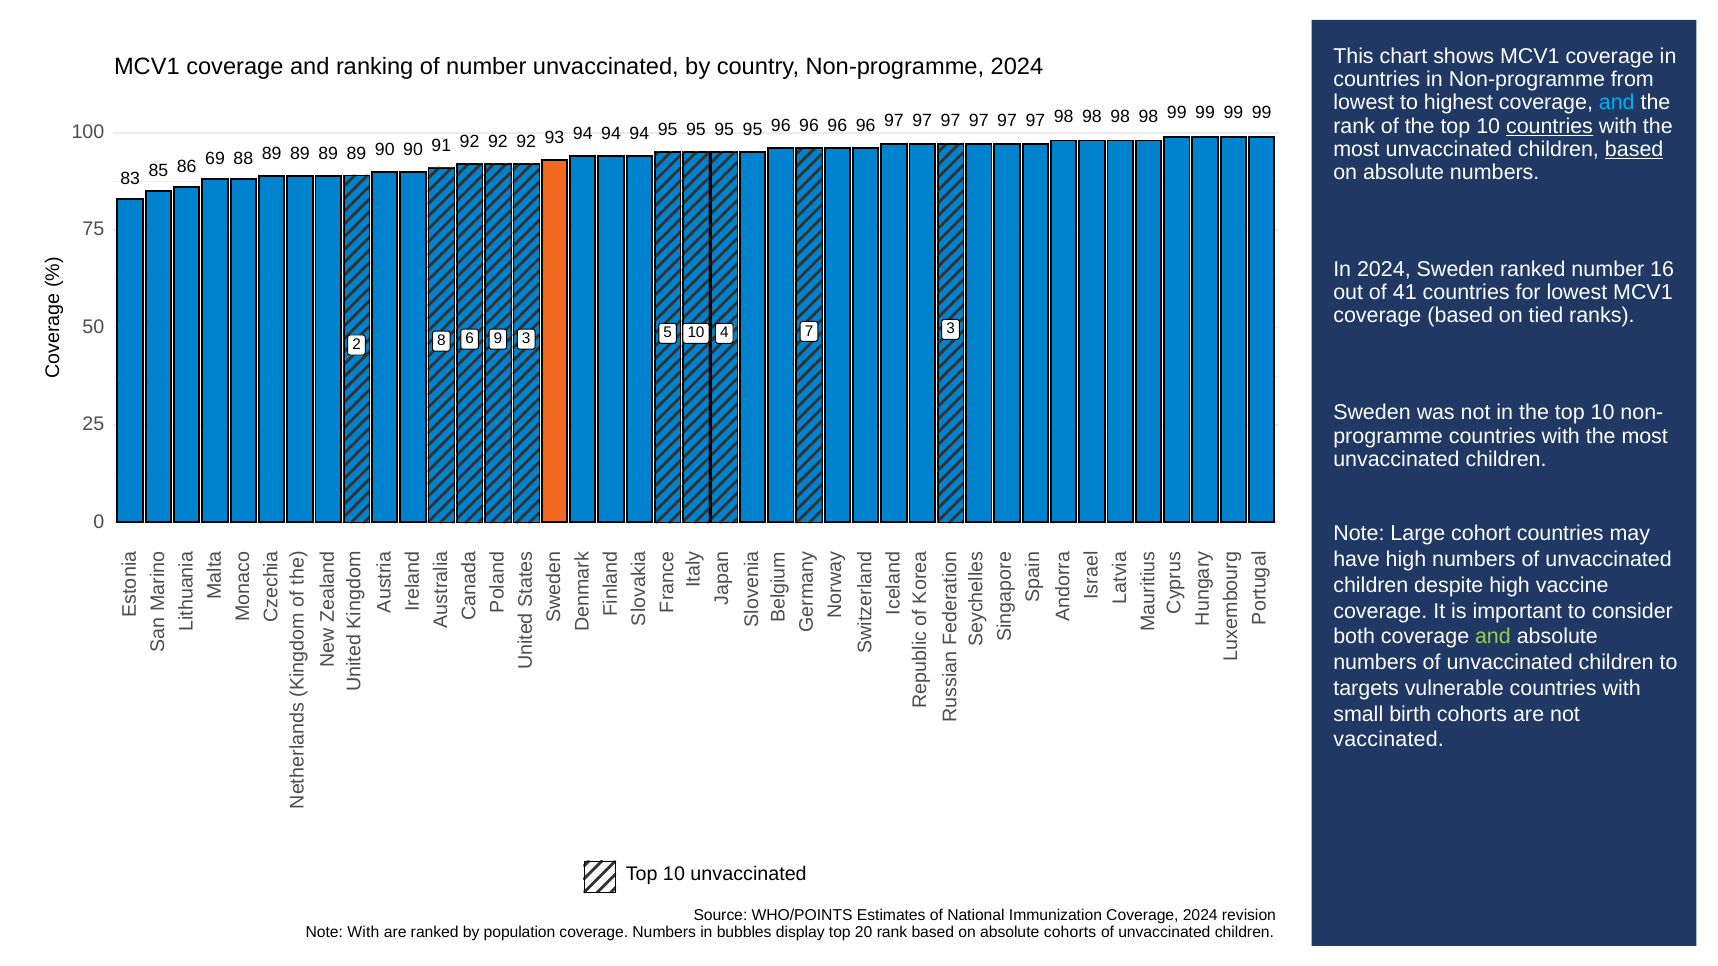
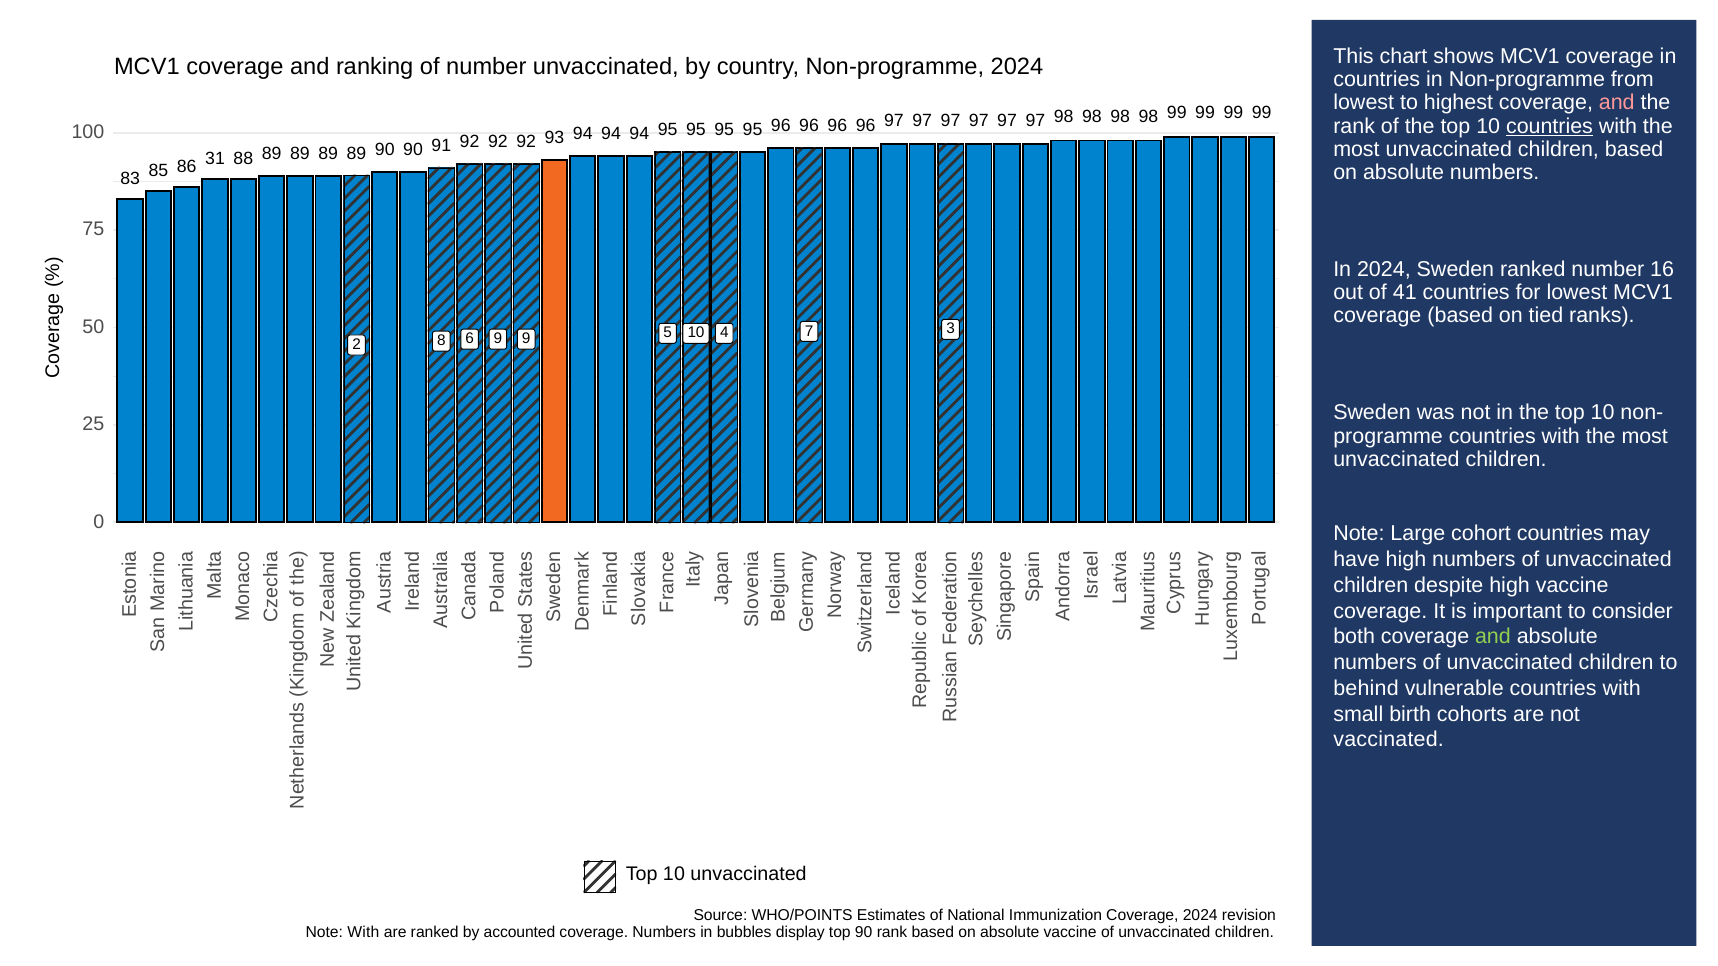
and at (1617, 103) colour: light blue -> pink
based at (1634, 149) underline: present -> none
69: 69 -> 31
8 3: 3 -> 9
targets: targets -> behind
population: population -> accounted
top 20: 20 -> 90
absolute cohorts: cohorts -> vaccine
